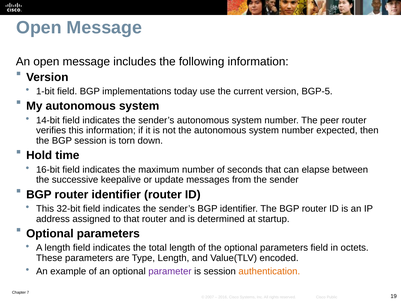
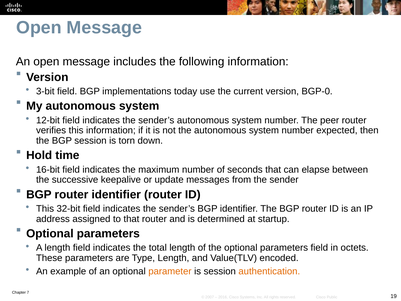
1-bit: 1-bit -> 3-bit
BGP-5: BGP-5 -> BGP-0
14-bit: 14-bit -> 12-bit
parameter colour: purple -> orange
